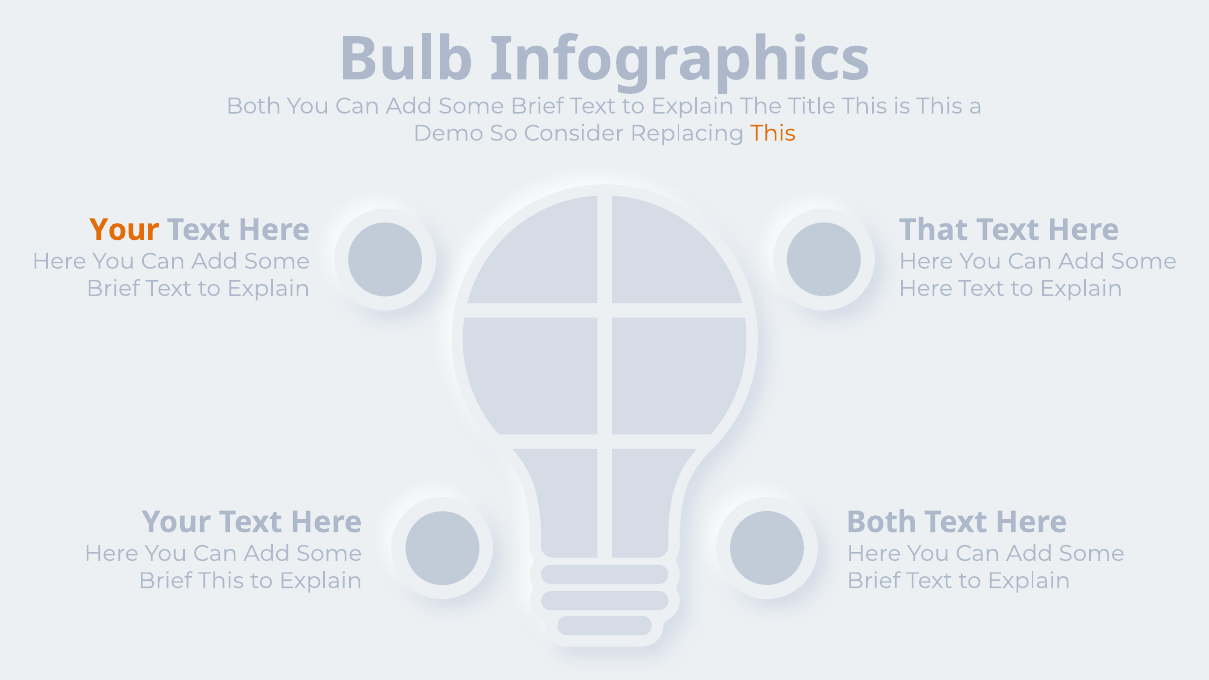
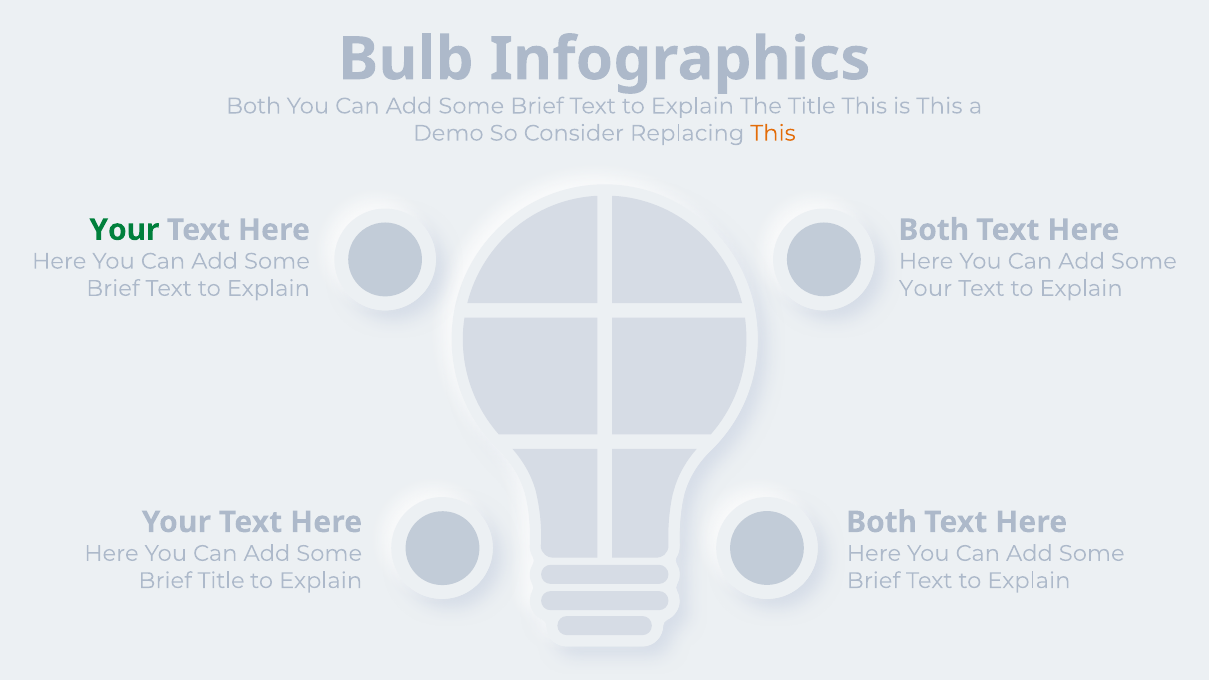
Your at (124, 230) colour: orange -> green
That at (933, 230): That -> Both
Here at (926, 288): Here -> Your
Brief This: This -> Title
